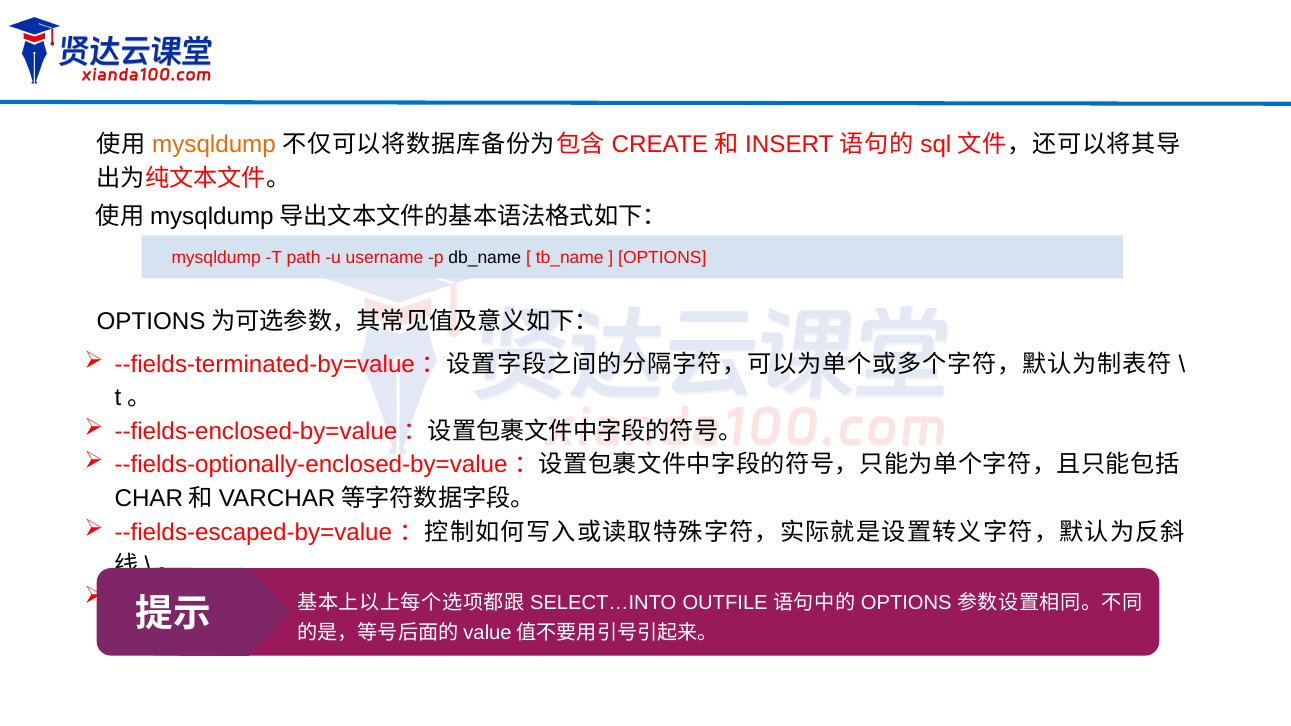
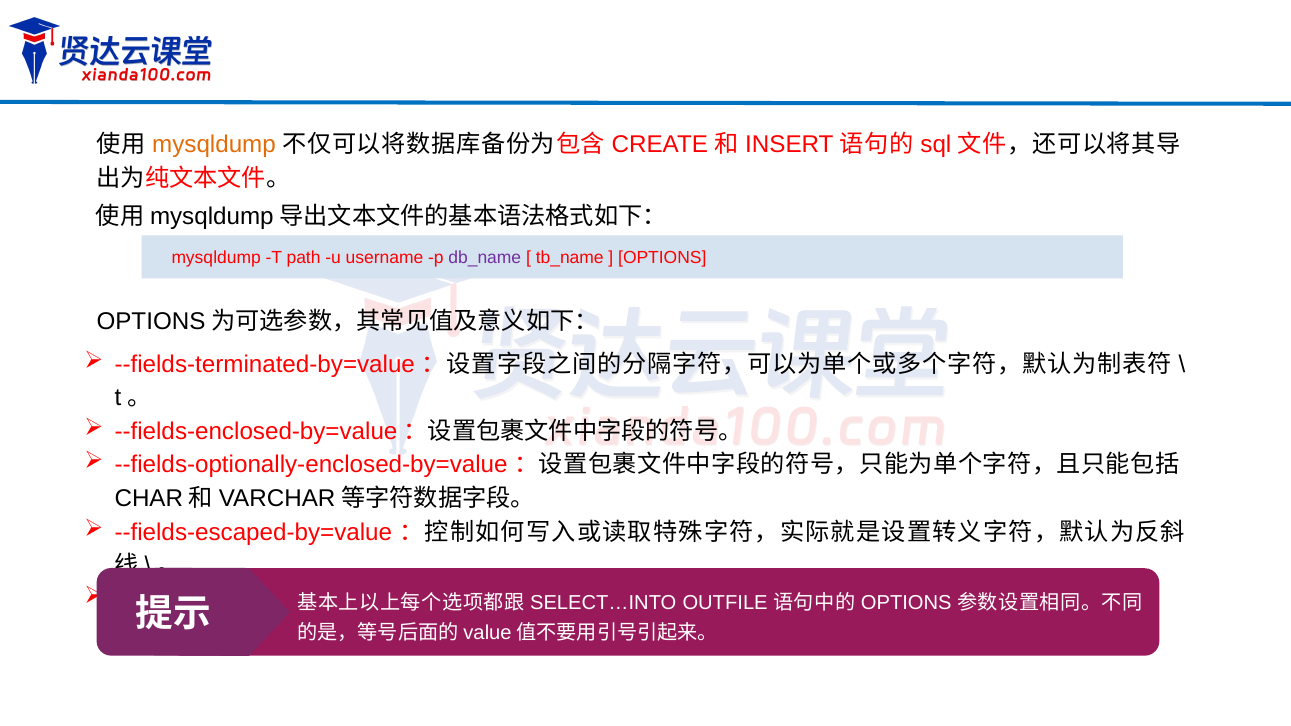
db_name colour: black -> purple
